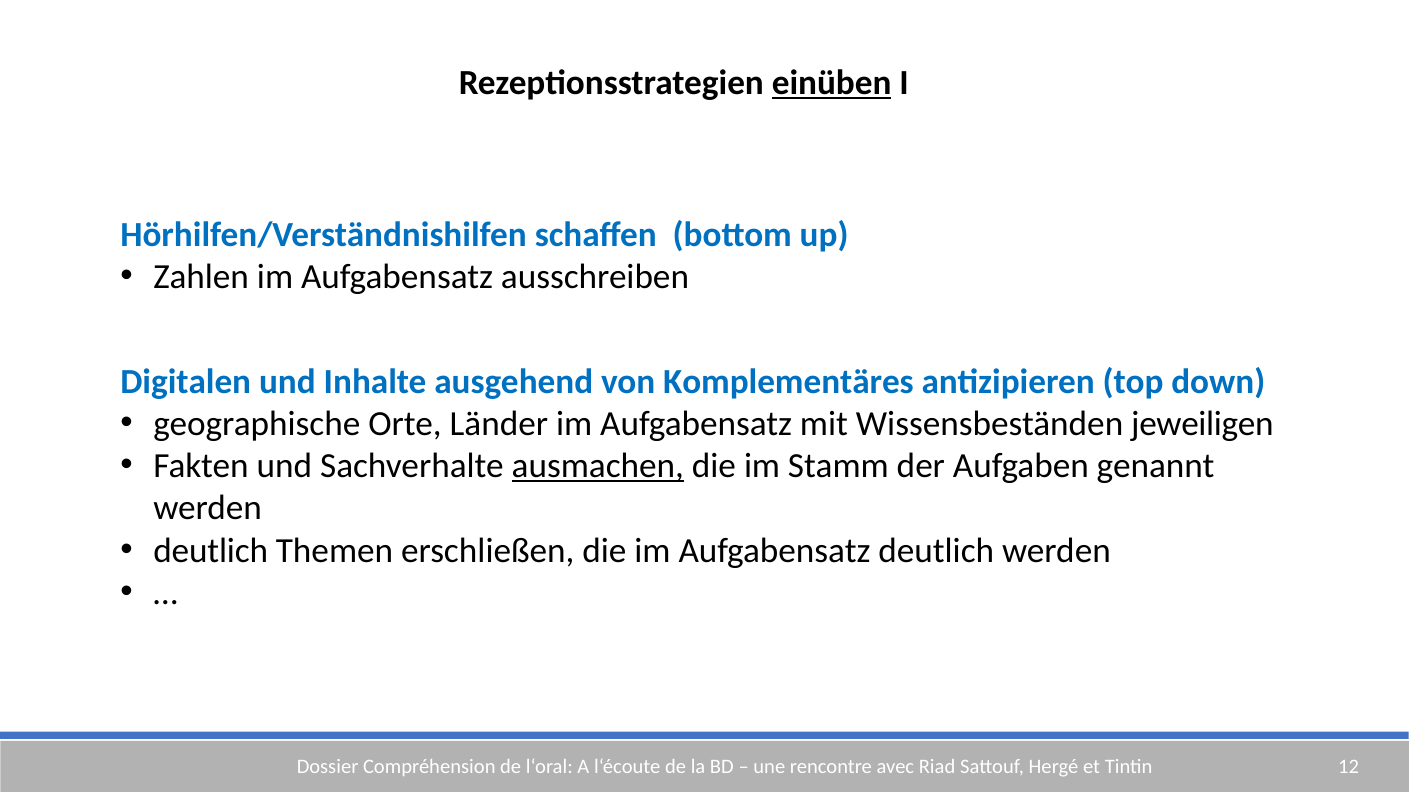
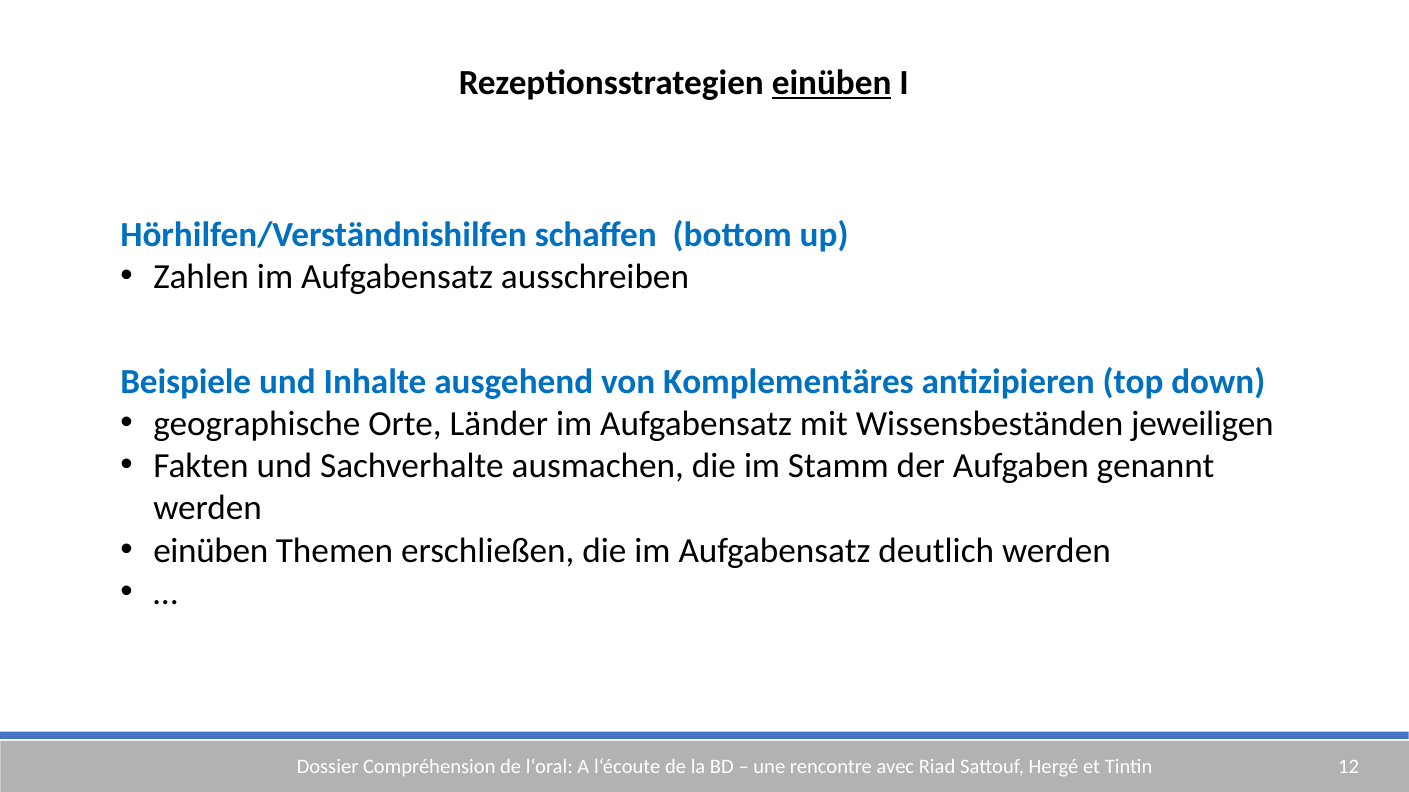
Digitalen: Digitalen -> Beispiele
ausmachen underline: present -> none
deutlich at (211, 551): deutlich -> einüben
